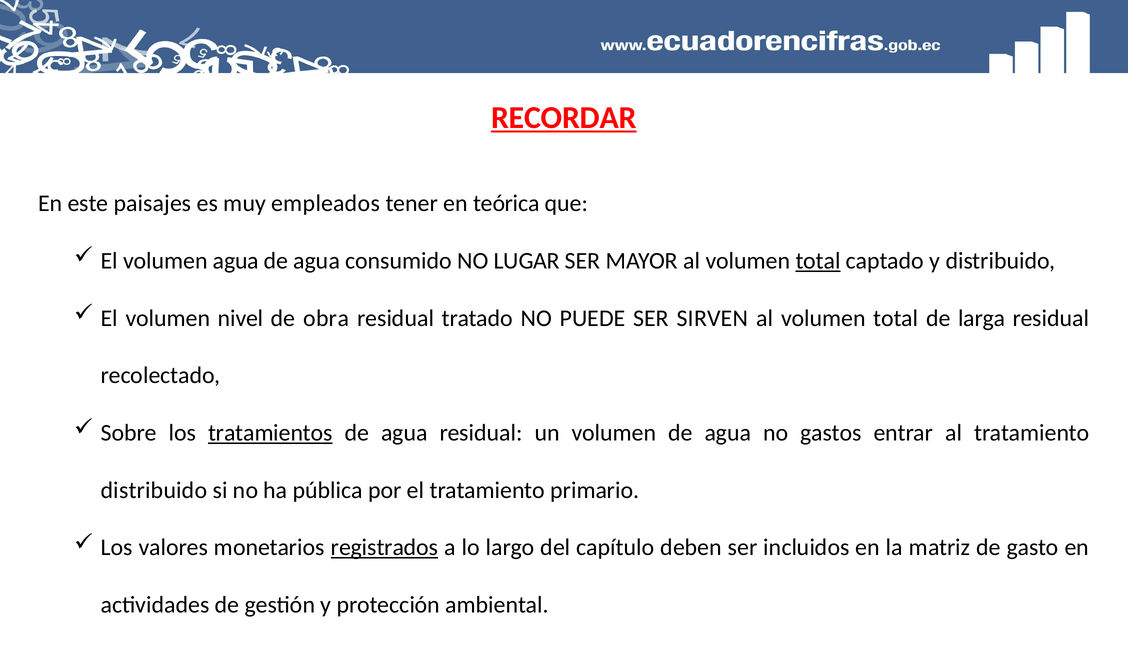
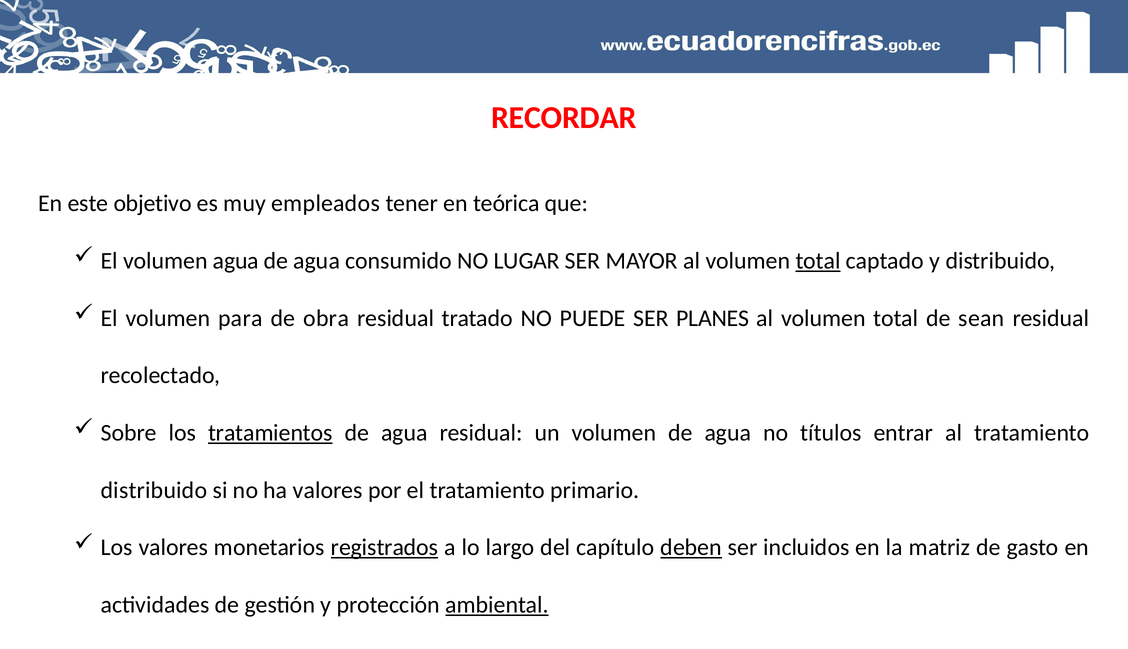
RECORDAR underline: present -> none
paisajes: paisajes -> objetivo
nivel: nivel -> para
SIRVEN: SIRVEN -> PLANES
larga: larga -> sean
gastos: gastos -> títulos
ha pública: pública -> valores
deben underline: none -> present
ambiental underline: none -> present
